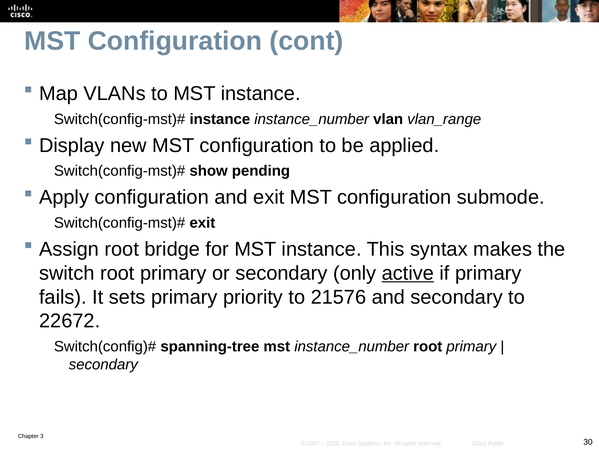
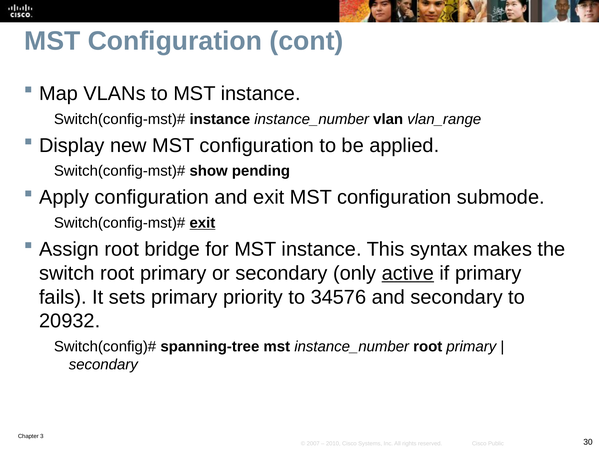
exit at (202, 223) underline: none -> present
21576: 21576 -> 34576
22672: 22672 -> 20932
